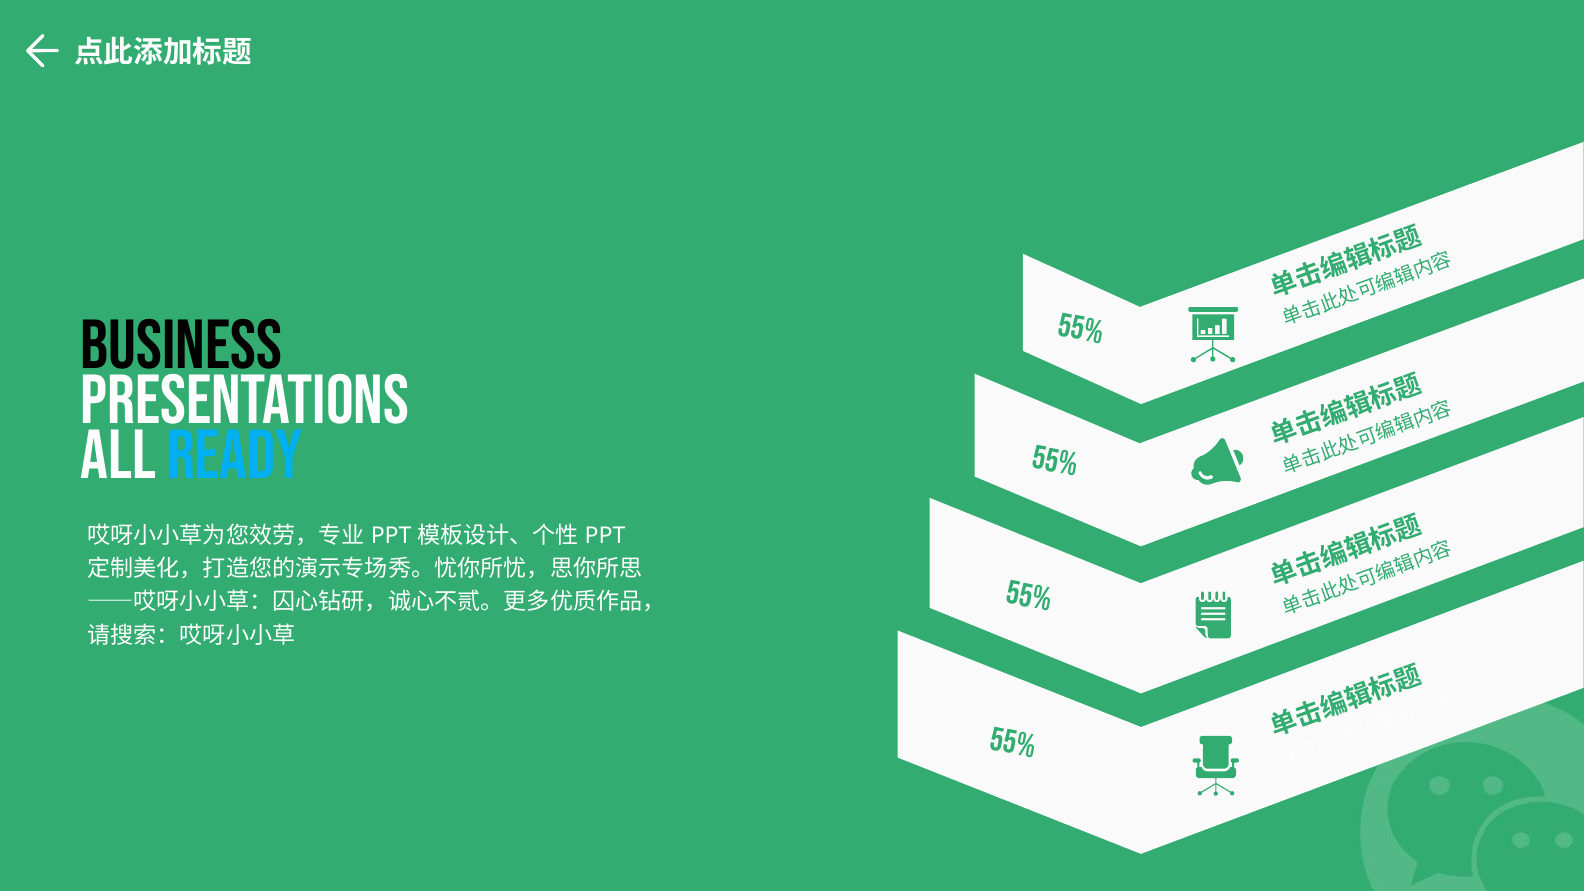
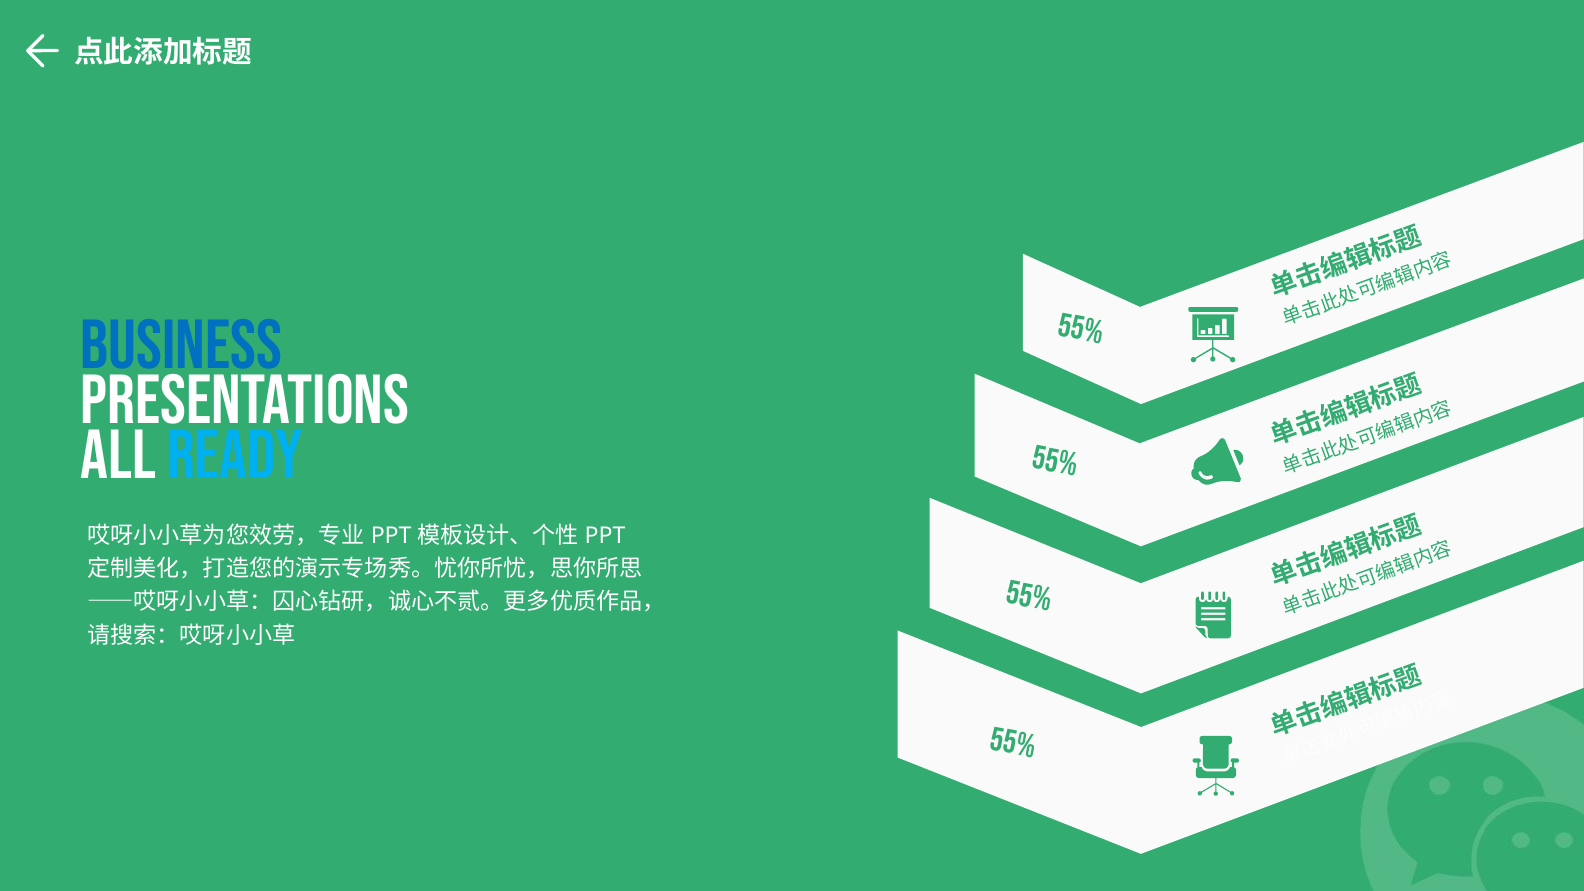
Business colour: black -> blue
